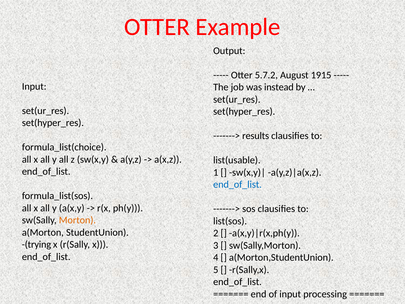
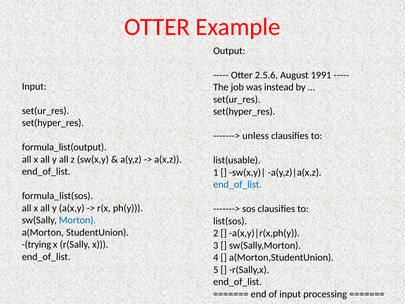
5.7.2: 5.7.2 -> 2.5.6
1915: 1915 -> 1991
results: results -> unless
formula_list(choice: formula_list(choice -> formula_list(output
Morton colour: orange -> blue
